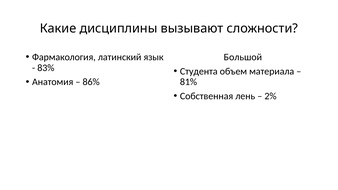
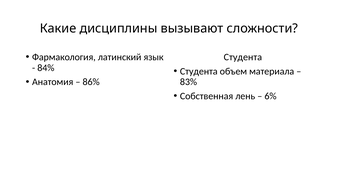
Большой at (243, 57): Большой -> Студента
83%: 83% -> 84%
81%: 81% -> 83%
2%: 2% -> 6%
